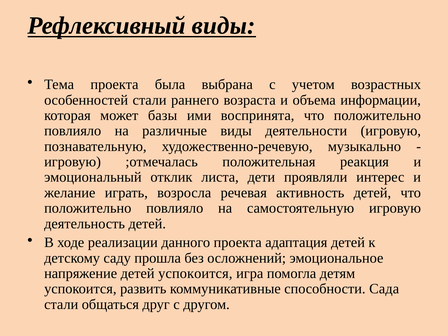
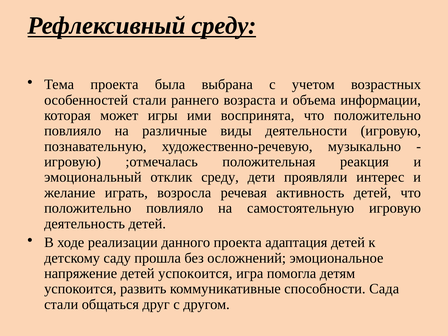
Рефлексивный виды: виды -> среду
базы: базы -> игры
отклик листа: листа -> среду
